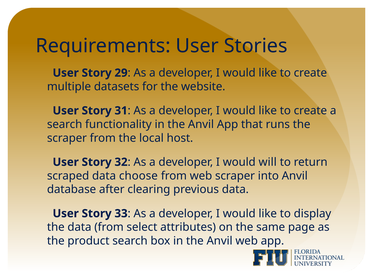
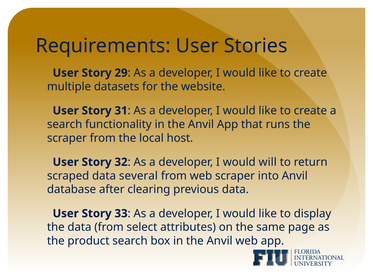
choose: choose -> several
